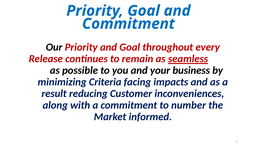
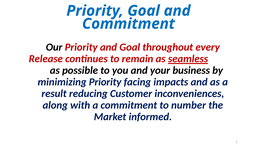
minimizing Criteria: Criteria -> Priority
